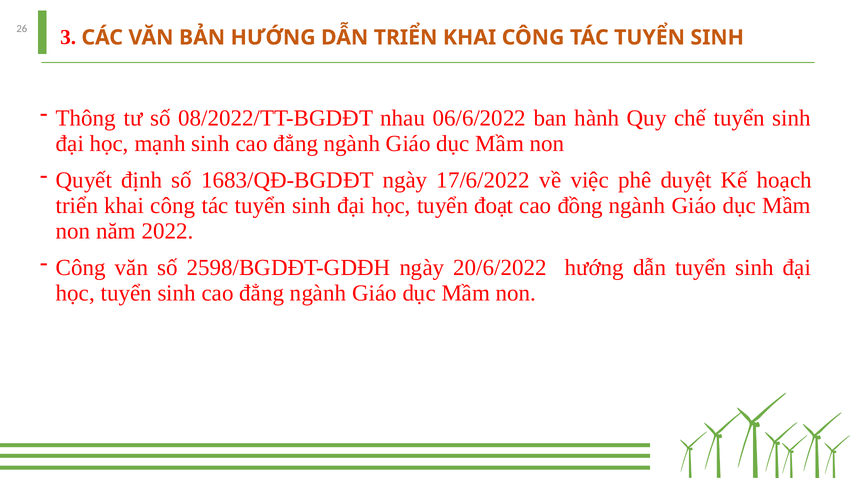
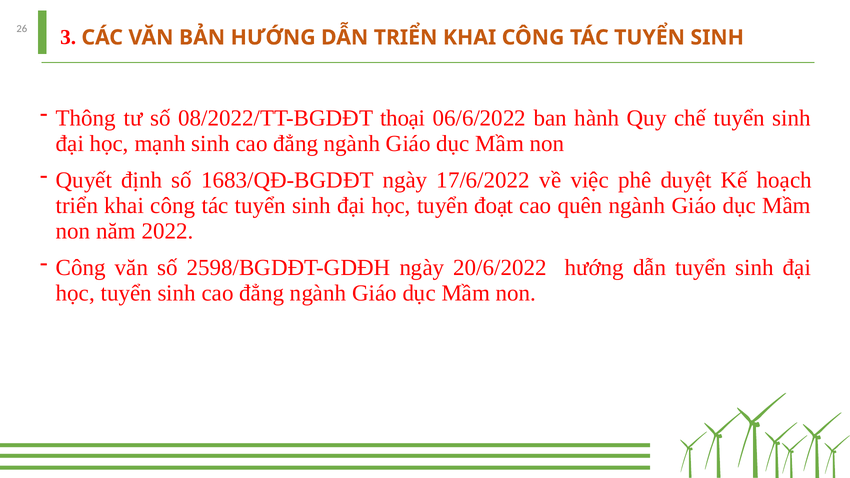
nhau: nhau -> thoại
đồng: đồng -> quên
